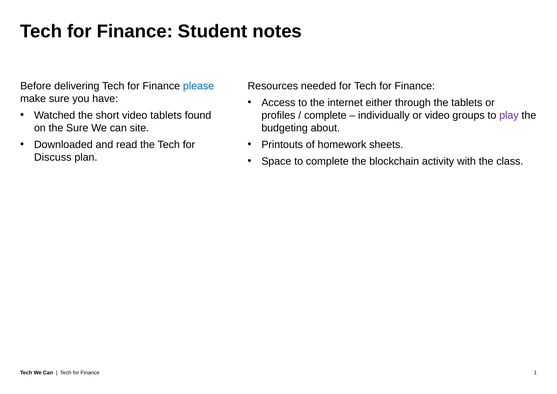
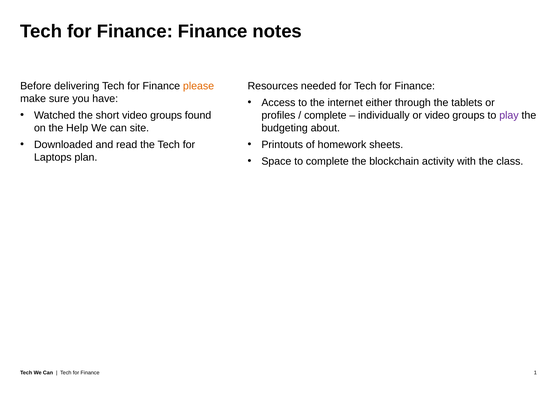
Finance Student: Student -> Finance
please colour: blue -> orange
short video tablets: tablets -> groups
the Sure: Sure -> Help
Discuss: Discuss -> Laptops
